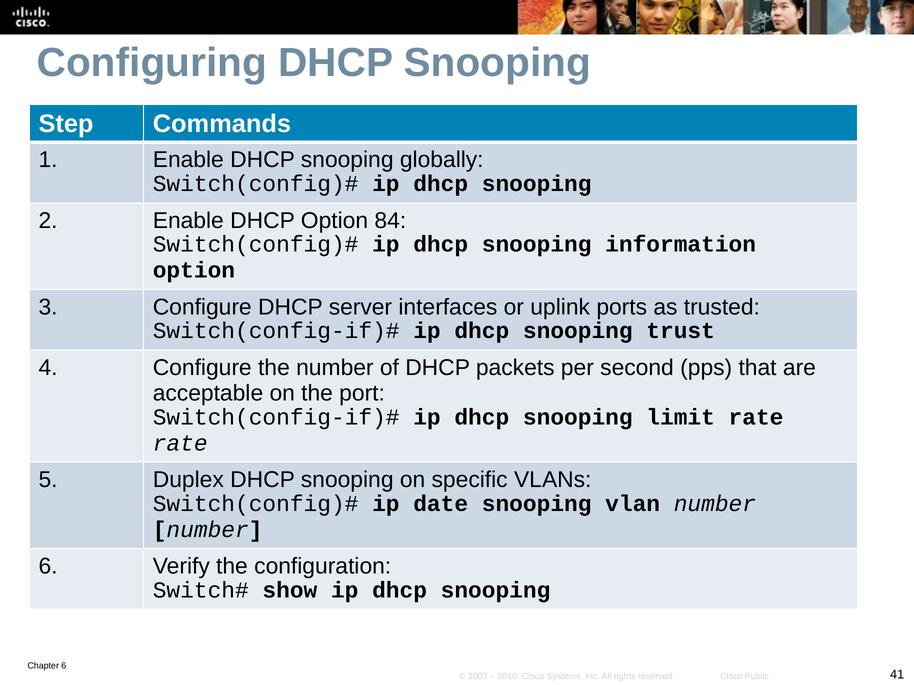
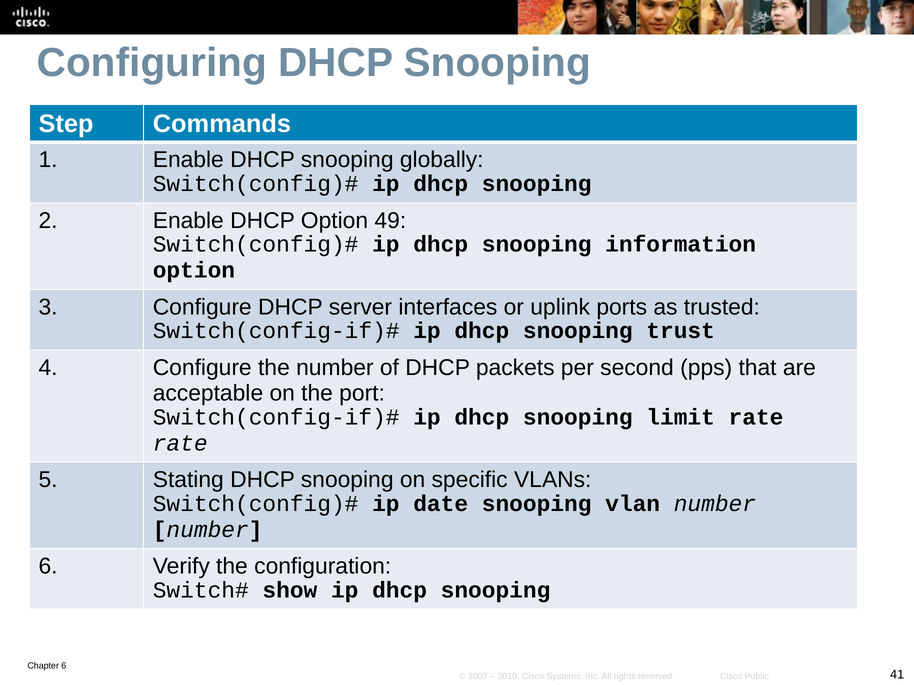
84: 84 -> 49
Duplex: Duplex -> Stating
